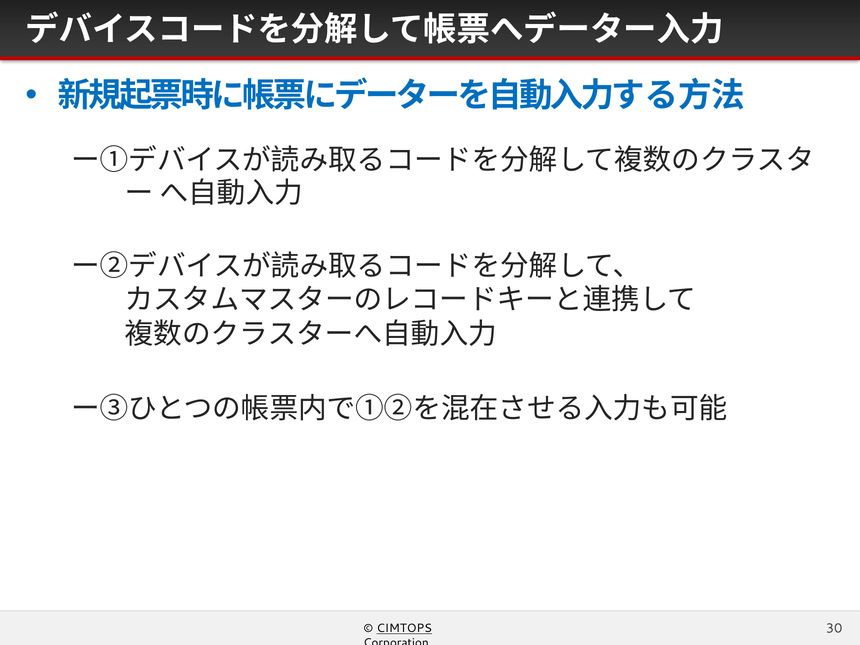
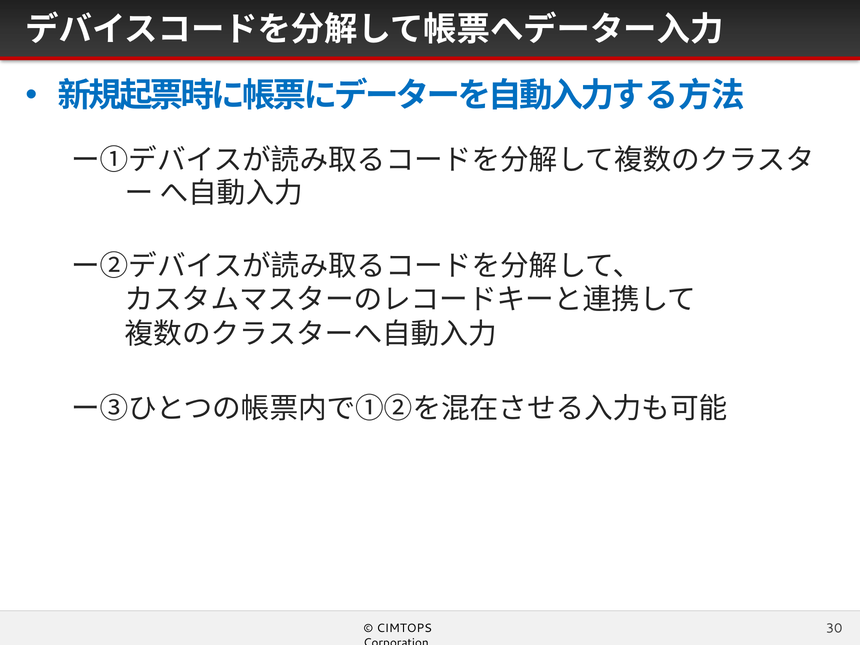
CIMTOPS underline: present -> none
